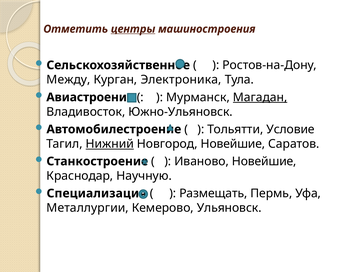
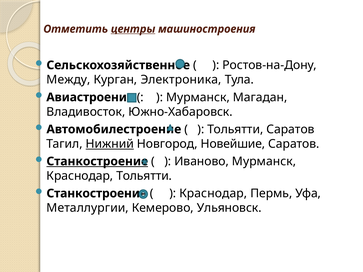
Магадан underline: present -> none
Южно-Ульяновск: Южно-Ульяновск -> Южно-Хабаровск
Тольятти Условие: Условие -> Саратов
Станкостроение at (97, 161) underline: none -> present
Иваново Новейшие: Новейшие -> Мурманск
Краснодар Научную: Научную -> Тольятти
Специализация at (97, 194): Специализация -> Станкостроение
Размещать at (213, 194): Размещать -> Краснодар
